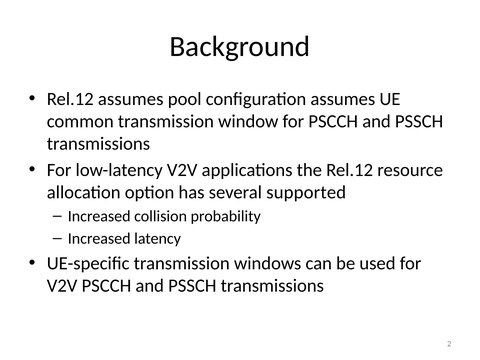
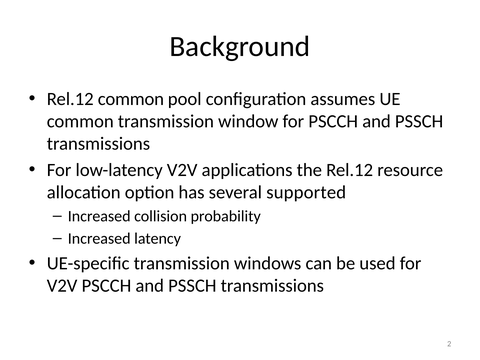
Rel.12 assumes: assumes -> common
